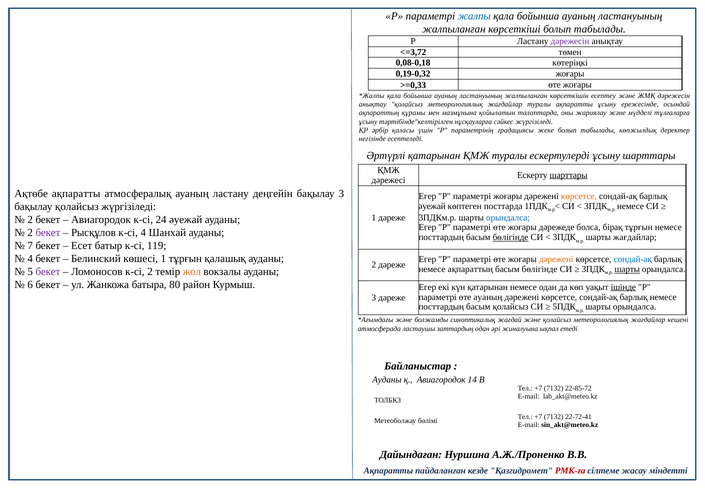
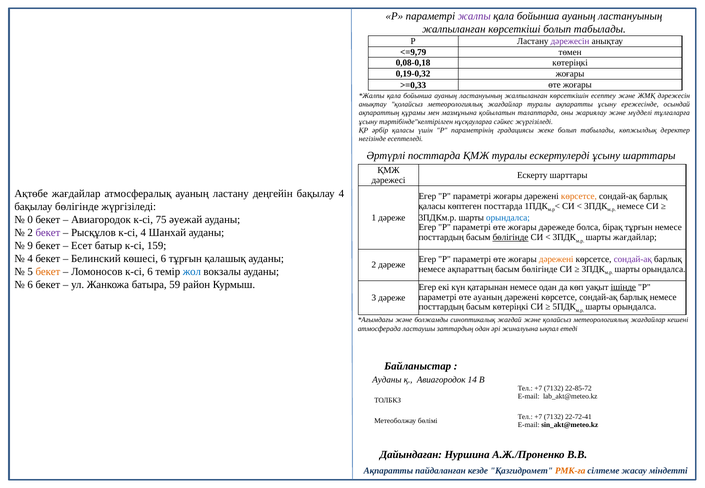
жалпы colour: blue -> purple
<=3,72: <=3,72 -> <=9,79
Әртүрлі қатарынан: қатарынан -> посттарда
шарттары at (569, 175) underline: present -> none
Ақтөбе ақпаратты: ақпаратты -> жағдайлар
бақылау 3: 3 -> 4
бақылау қолайсыз: қолайсыз -> бөлігінде
әуежай at (432, 206): әуежай -> қаласы
2 at (30, 220): 2 -> 0
24: 24 -> 75
7: 7 -> 9
119: 119 -> 159
көшесі 1: 1 -> 6
сондай-ақ at (633, 259) colour: blue -> purple
шарты at (627, 269) underline: present -> none
бекет at (48, 272) colour: purple -> orange
к-сі 2: 2 -> 6
жол colour: orange -> blue
80: 80 -> 59
басым қолайсыз: қолайсыз -> көтеріңкі
РМК-ға colour: red -> orange
